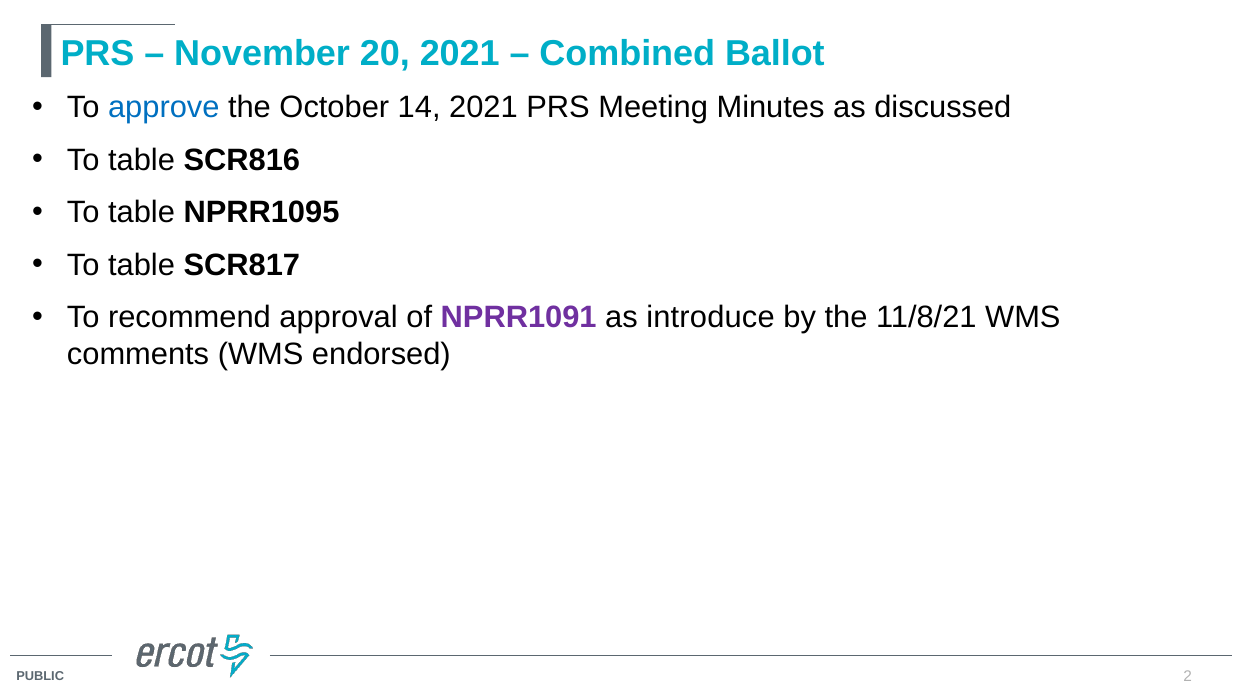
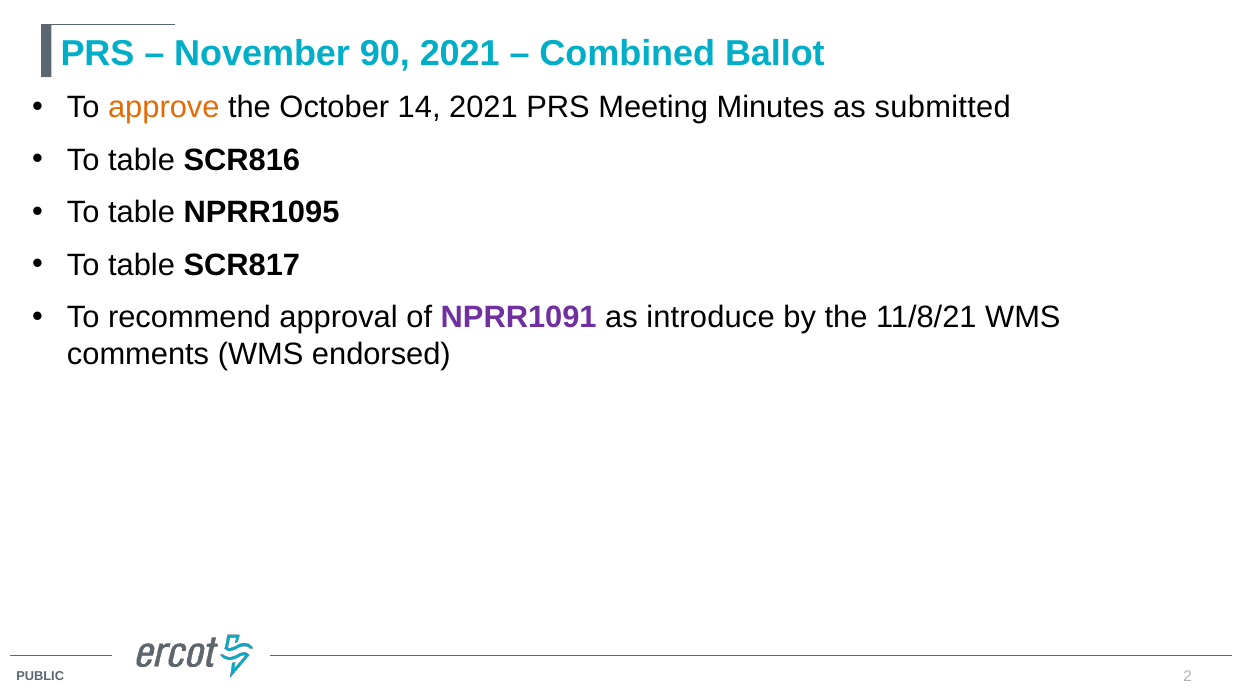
20: 20 -> 90
approve colour: blue -> orange
discussed: discussed -> submitted
